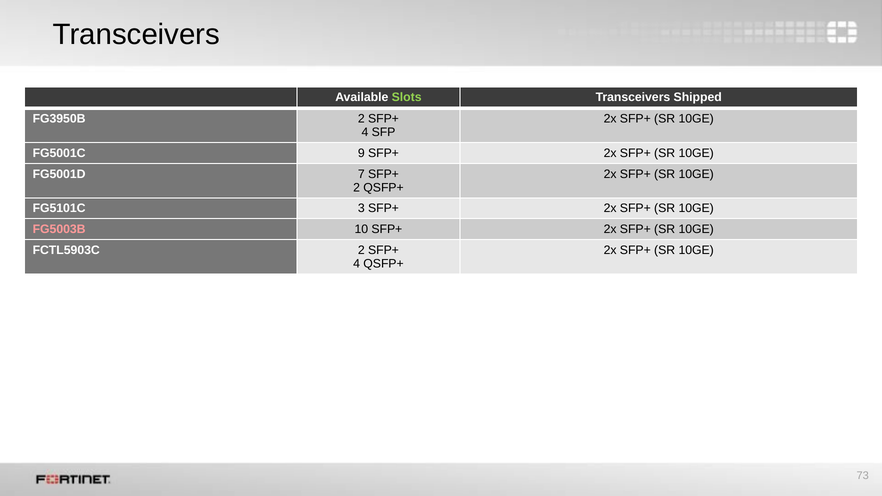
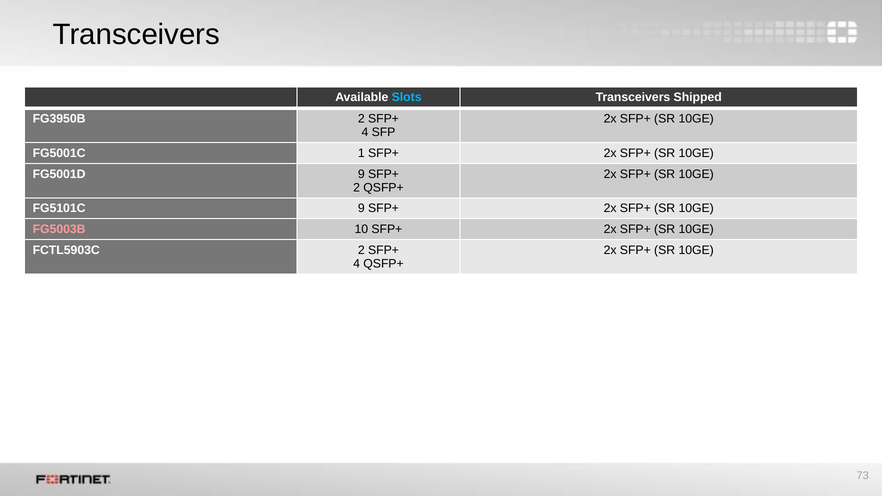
Slots colour: light green -> light blue
9: 9 -> 1
FG5001D 7: 7 -> 9
FG5101C 3: 3 -> 9
